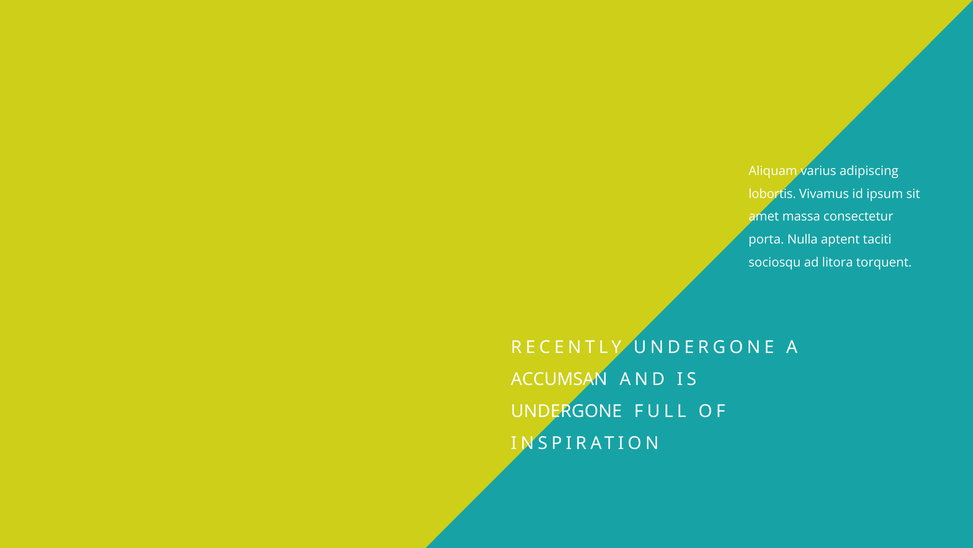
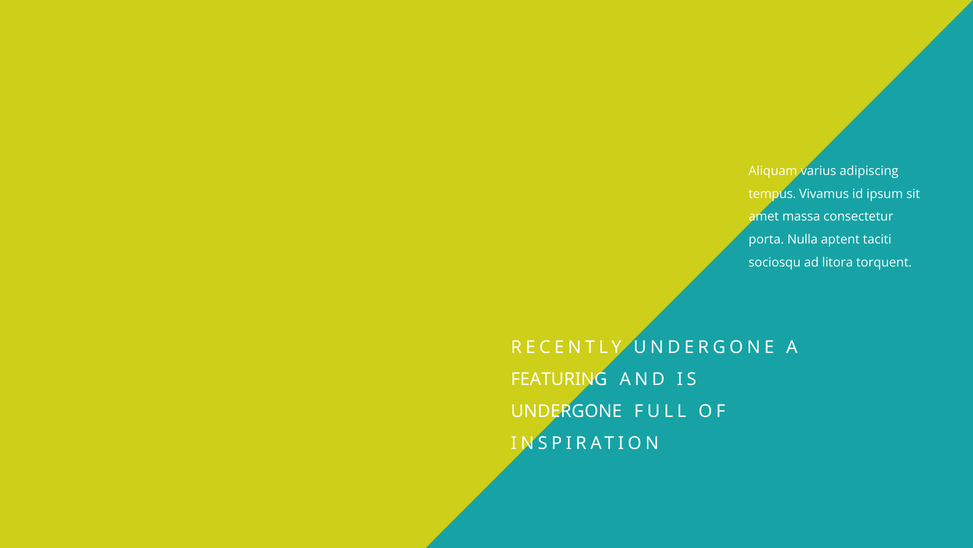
lobortis: lobortis -> tempus
ACCUMSAN: ACCUMSAN -> FEATURING
